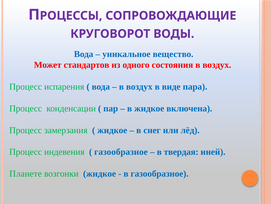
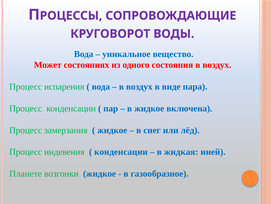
стандартов: стандартов -> состояниях
газообразное at (121, 151): газообразное -> конденсации
твердая: твердая -> жидкая
